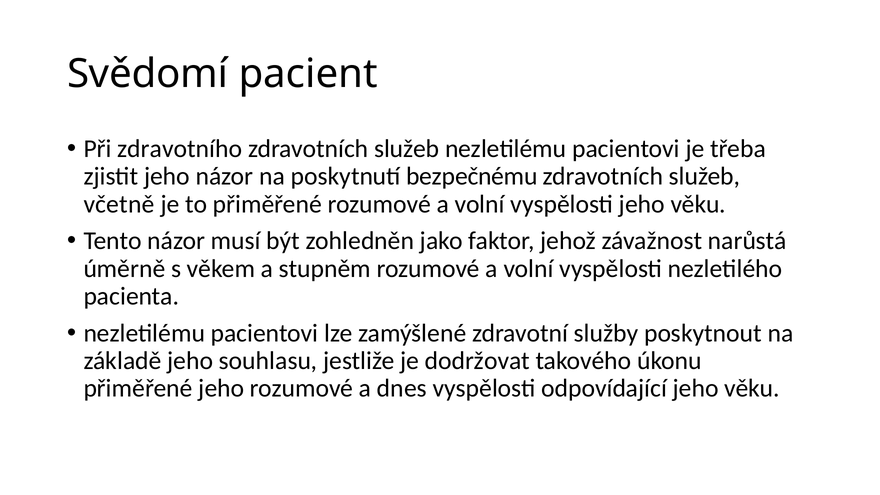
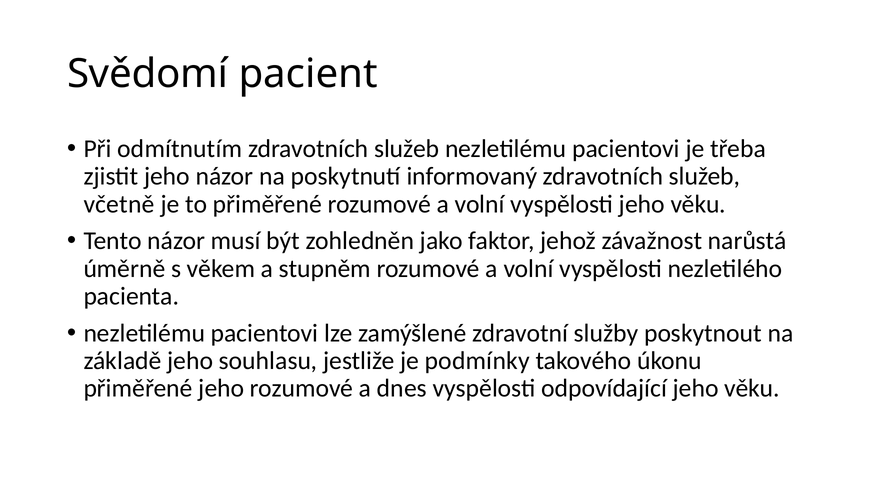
zdravotního: zdravotního -> odmítnutím
bezpečnému: bezpečnému -> informovaný
dodržovat: dodržovat -> podmínky
